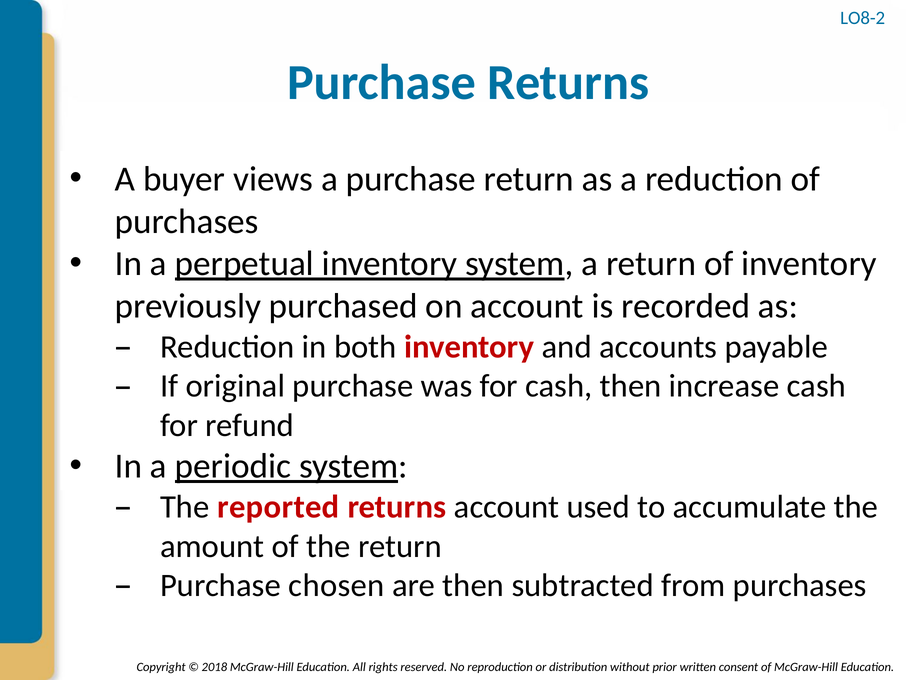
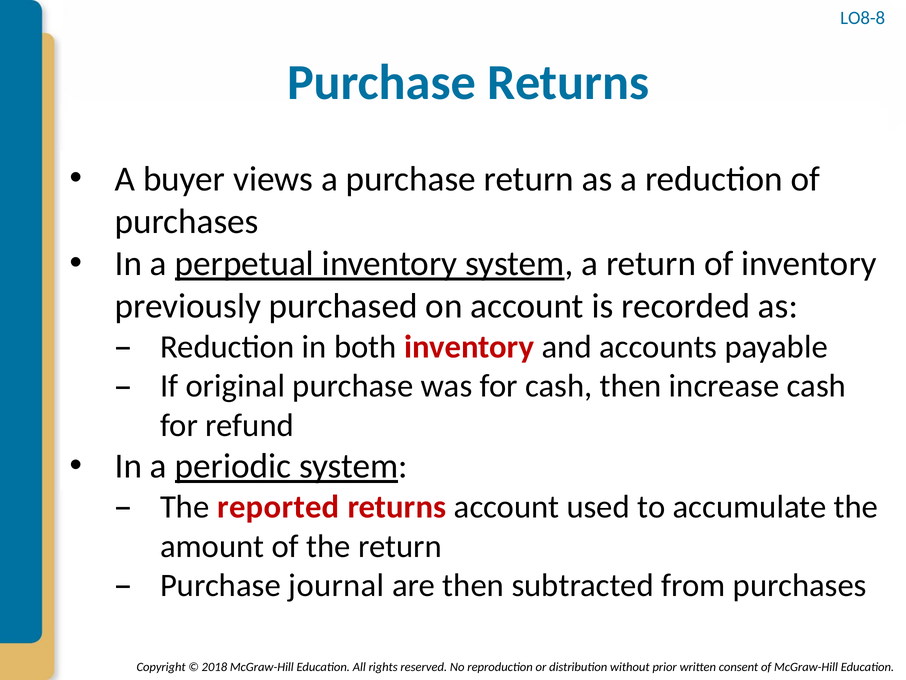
LO8-2: LO8-2 -> LO8-8
chosen: chosen -> journal
